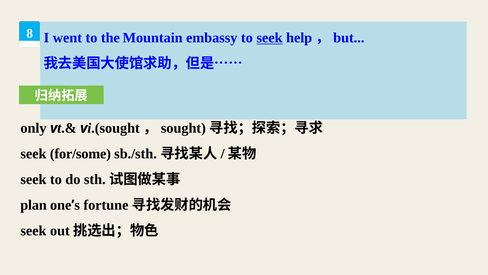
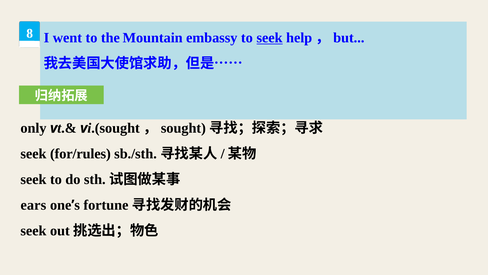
for/some: for/some -> for/rules
plan: plan -> ears
